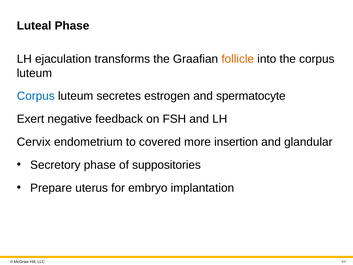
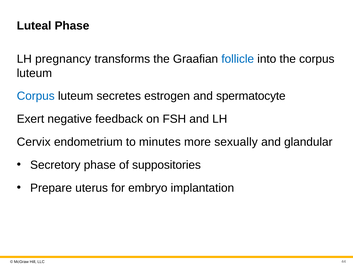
ejaculation: ejaculation -> pregnancy
follicle colour: orange -> blue
covered: covered -> minutes
insertion: insertion -> sexually
